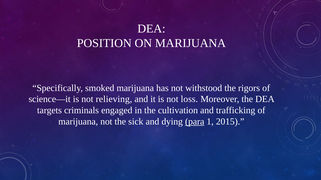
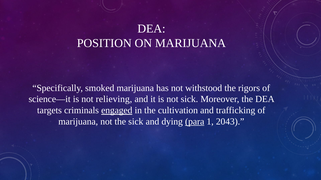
not loss: loss -> sick
engaged underline: none -> present
2015: 2015 -> 2043
